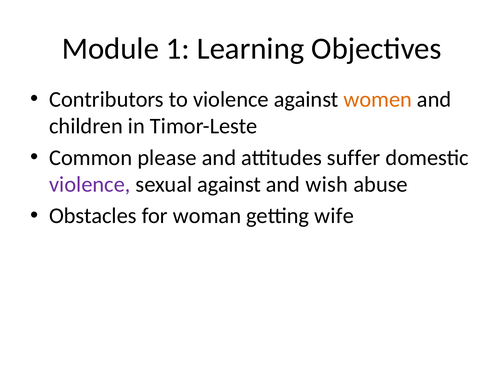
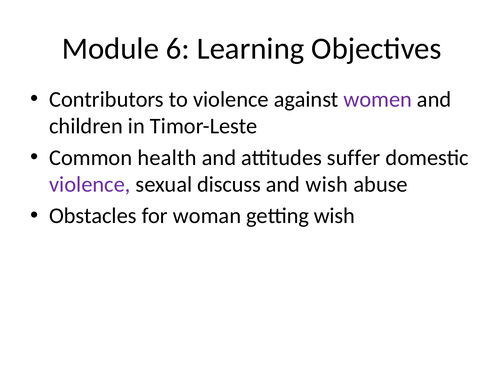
1: 1 -> 6
women colour: orange -> purple
please: please -> health
sexual against: against -> discuss
getting wife: wife -> wish
